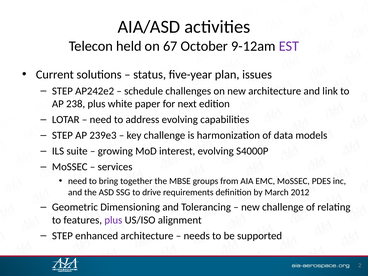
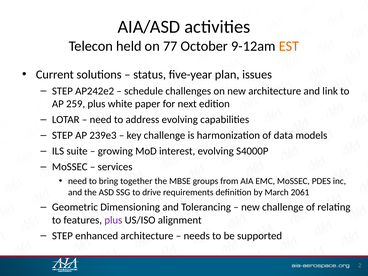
67: 67 -> 77
EST colour: purple -> orange
238: 238 -> 259
2012: 2012 -> 2061
